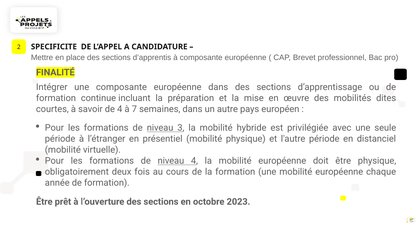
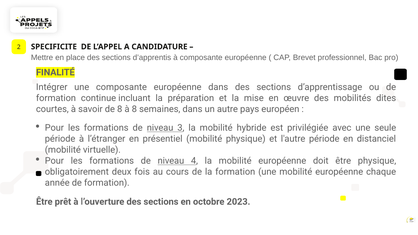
de 4: 4 -> 8
à 7: 7 -> 8
